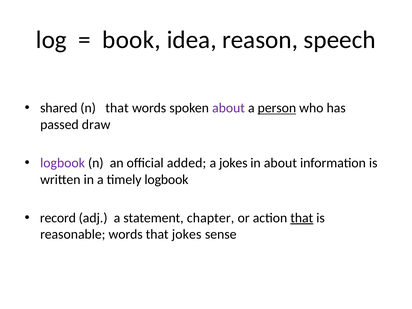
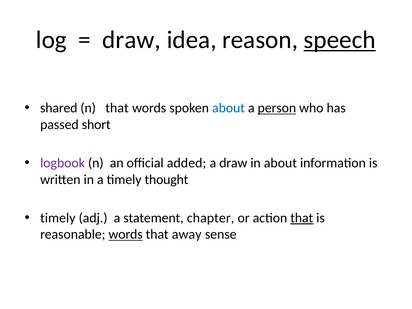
book at (131, 40): book -> draw
speech underline: none -> present
about at (229, 108) colour: purple -> blue
draw: draw -> short
a jokes: jokes -> draw
timely logbook: logbook -> thought
record at (58, 218): record -> timely
words at (126, 234) underline: none -> present
that jokes: jokes -> away
